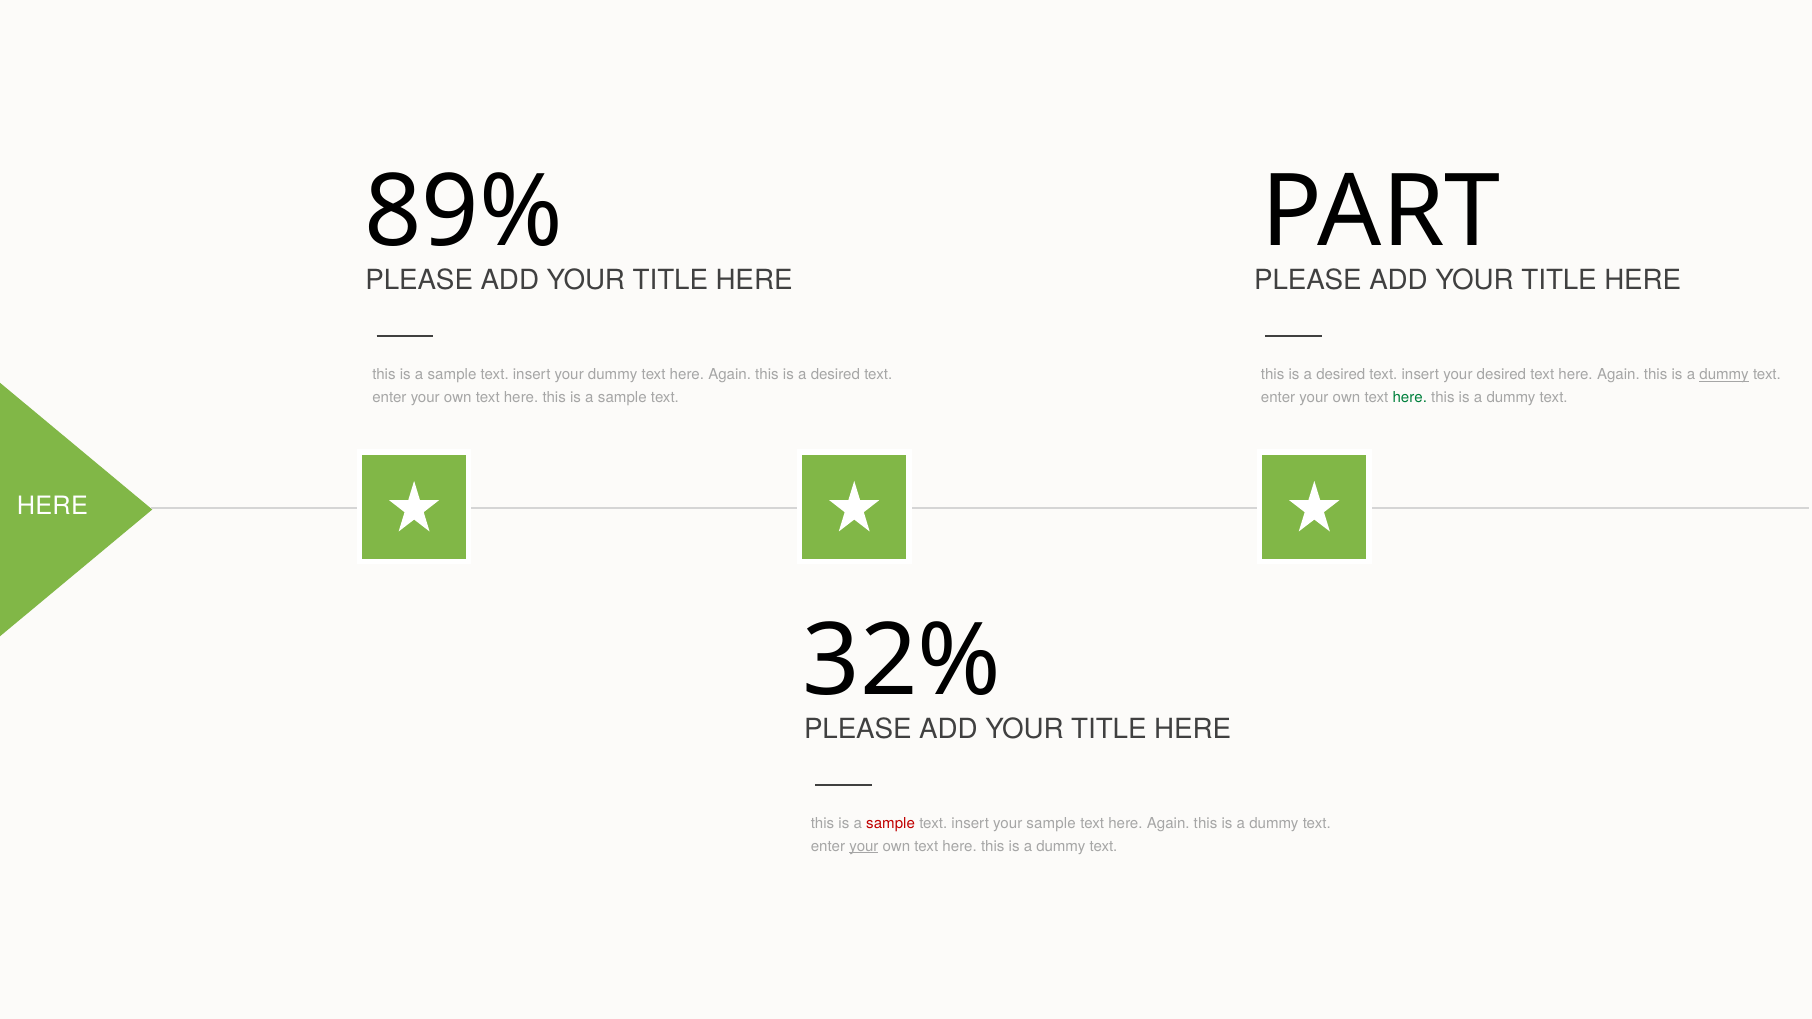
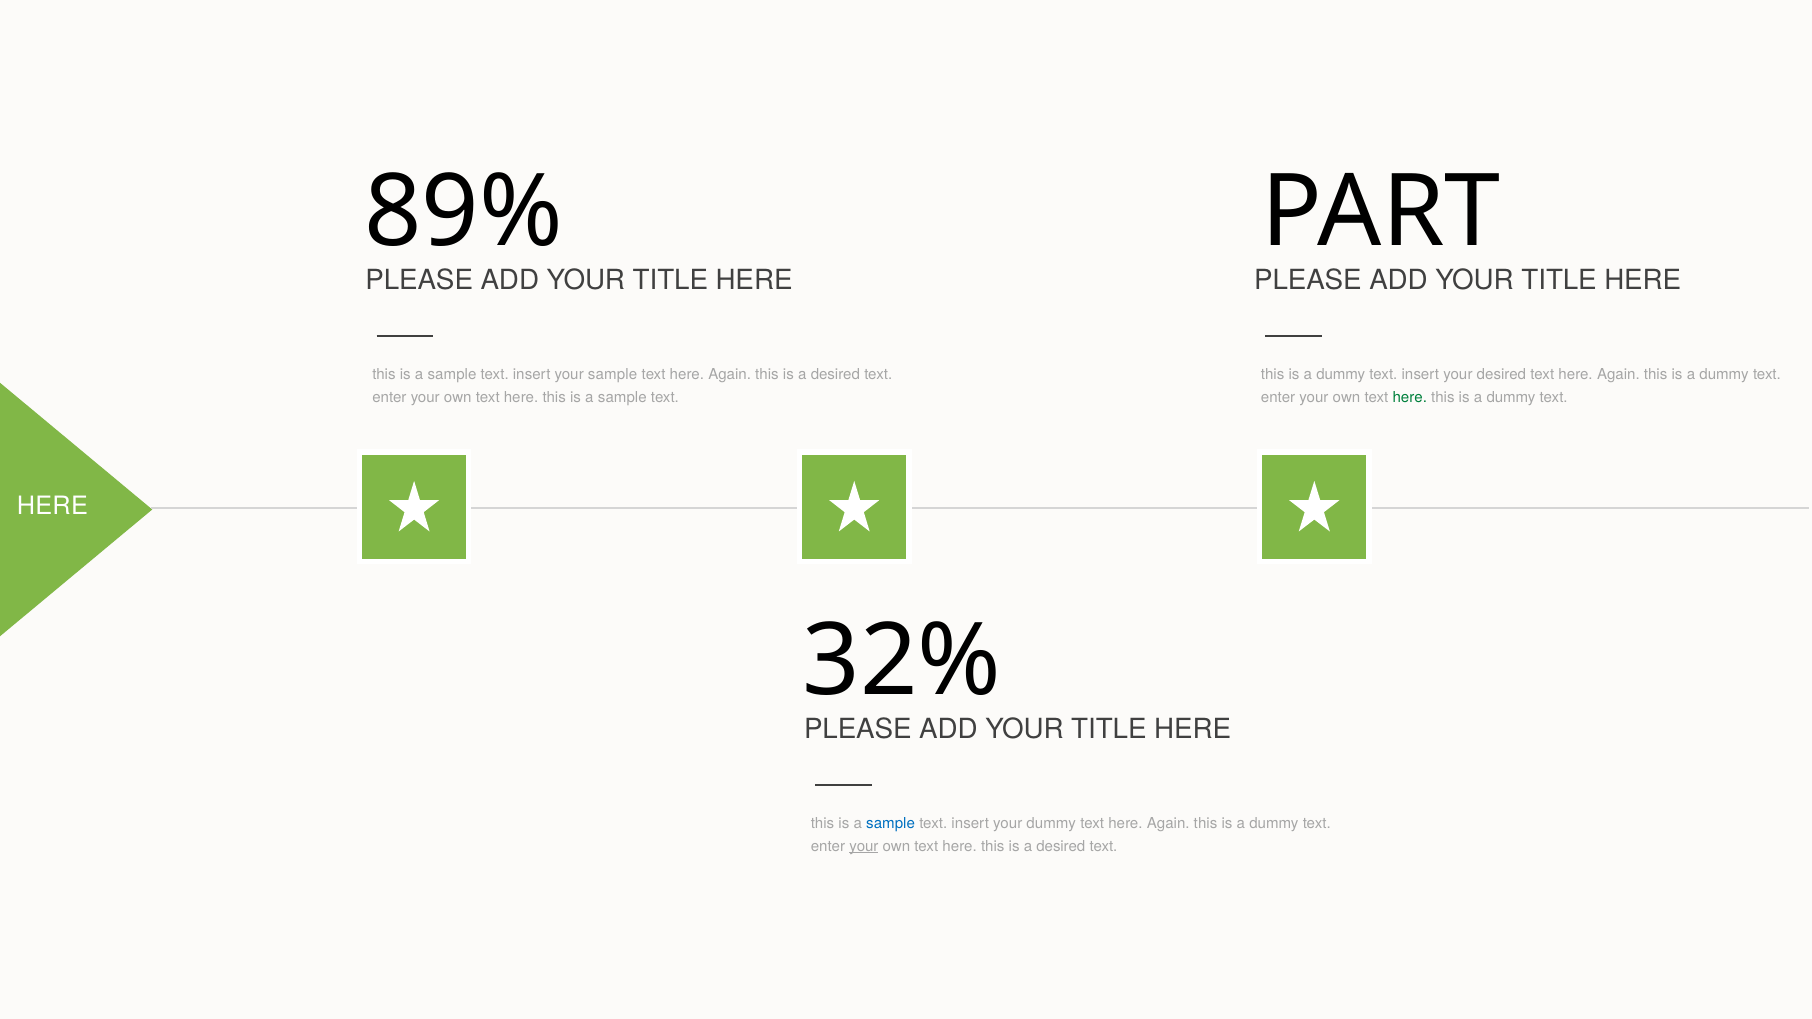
your dummy: dummy -> sample
desired at (1341, 375): desired -> dummy
dummy at (1724, 375) underline: present -> none
sample at (891, 824) colour: red -> blue
your sample: sample -> dummy
dummy at (1061, 846): dummy -> desired
